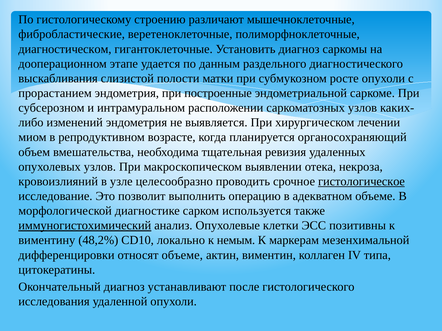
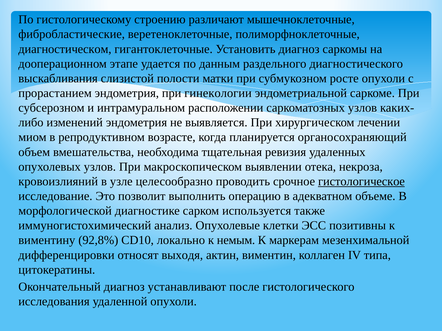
построенные: построенные -> гинекологии
иммуногистохимический underline: present -> none
48,2%: 48,2% -> 92,8%
относят объеме: объеме -> выходя
